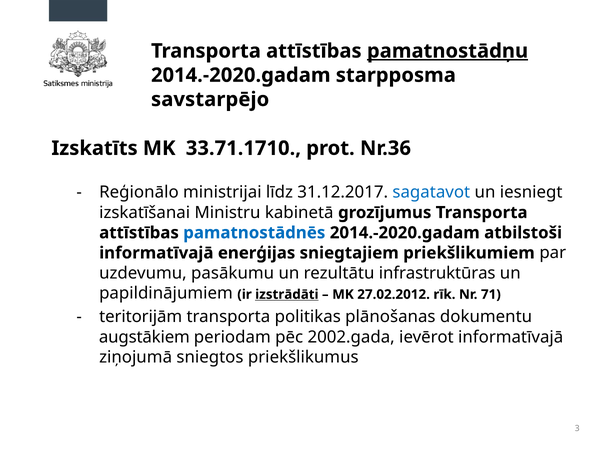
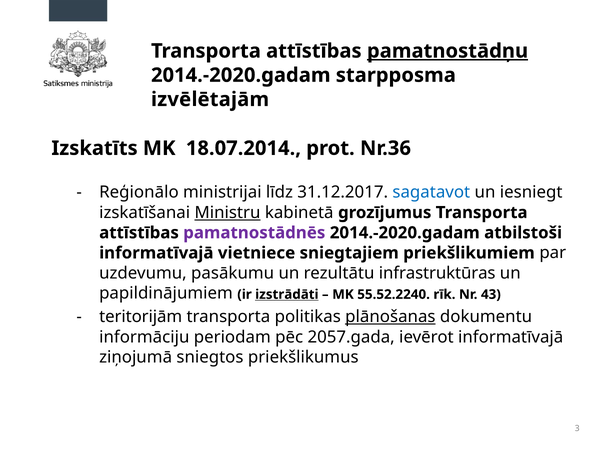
savstarpējo: savstarpējo -> izvēlētajām
33.71.1710: 33.71.1710 -> 18.07.2014
Ministru underline: none -> present
pamatnostādnēs colour: blue -> purple
enerģijas: enerģijas -> vietniece
27.02.2012: 27.02.2012 -> 55.52.2240
71: 71 -> 43
plānošanas underline: none -> present
augstākiem: augstākiem -> informāciju
2002.gada: 2002.gada -> 2057.gada
